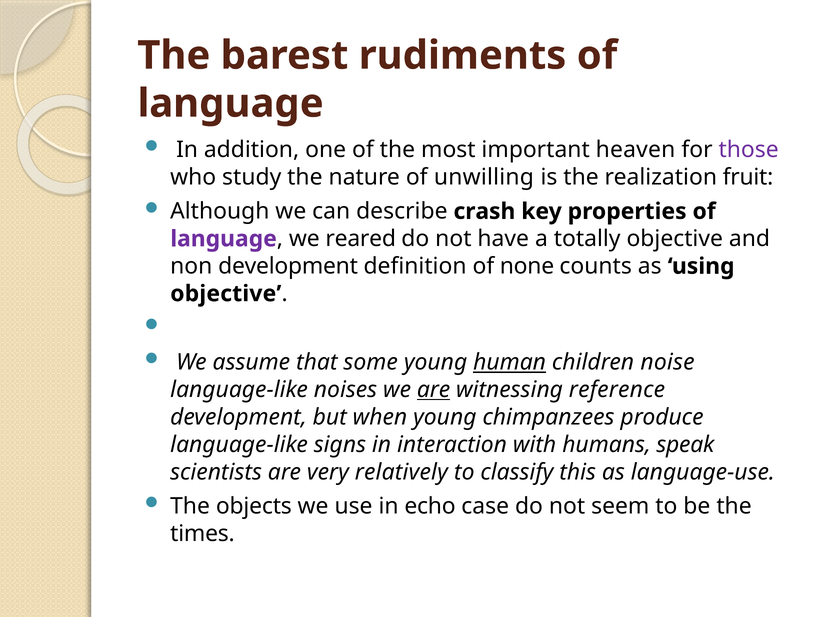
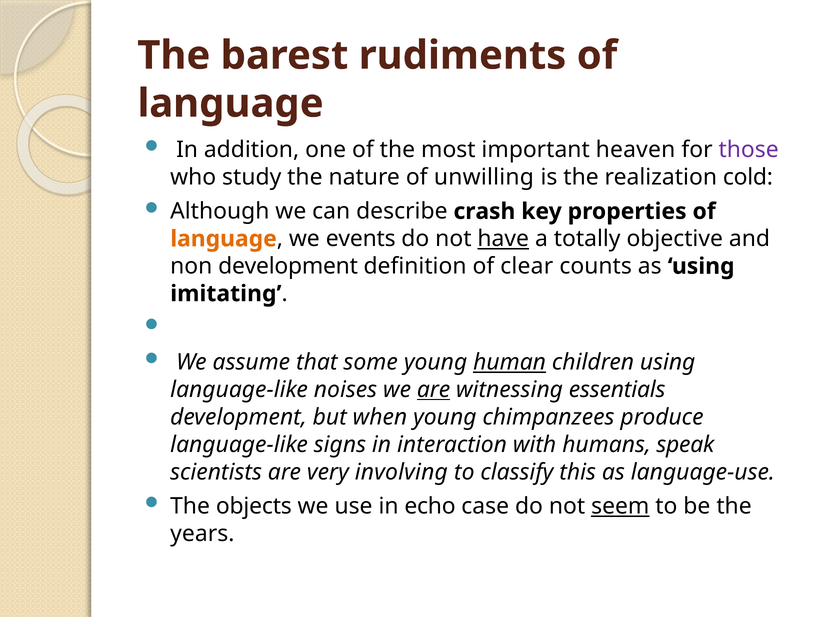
fruit: fruit -> cold
language at (224, 239) colour: purple -> orange
reared: reared -> events
have underline: none -> present
none: none -> clear
objective at (226, 294): objective -> imitating
children noise: noise -> using
reference: reference -> essentials
relatively: relatively -> involving
seem underline: none -> present
times: times -> years
